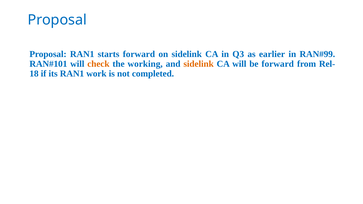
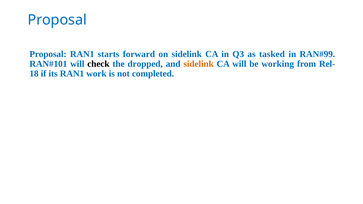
earlier: earlier -> tasked
check colour: orange -> black
working: working -> dropped
be forward: forward -> working
